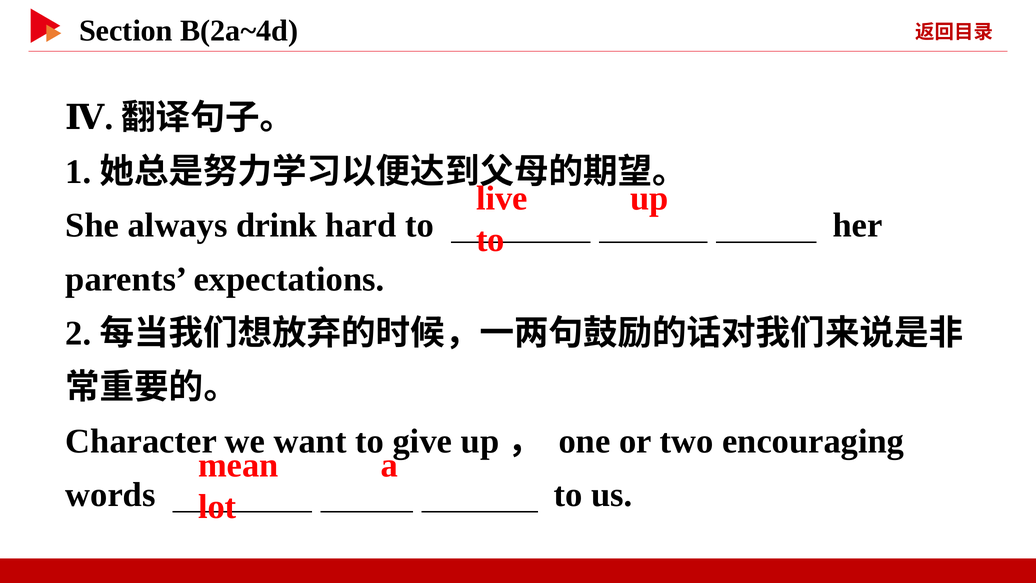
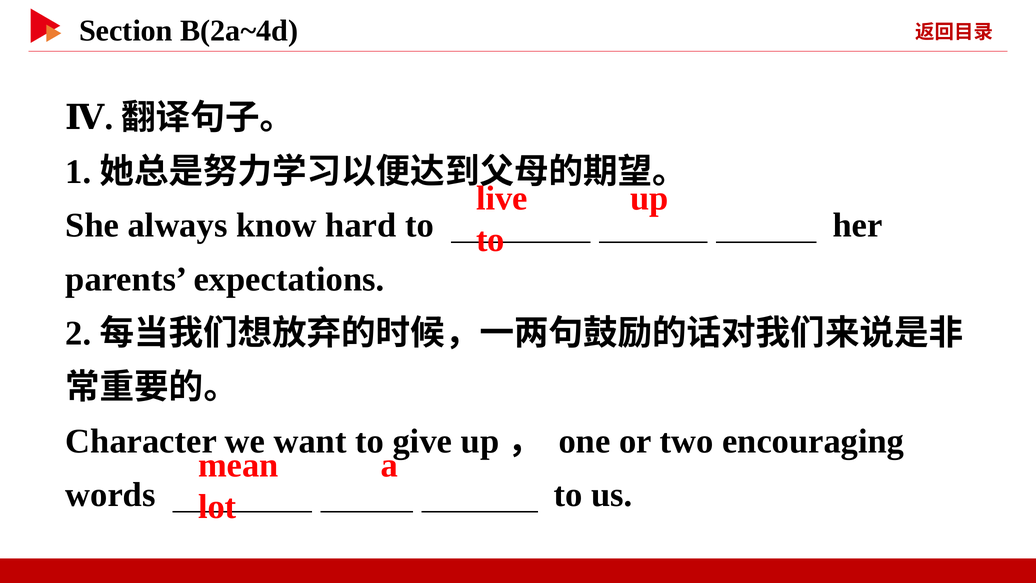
drink: drink -> know
